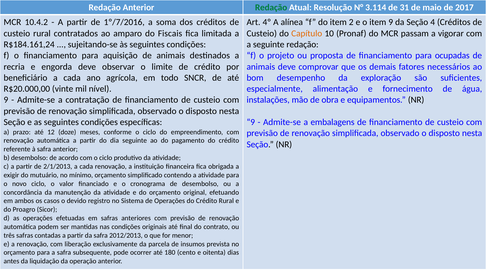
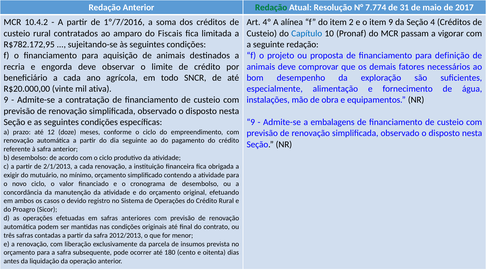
3.114: 3.114 -> 7.774
Capítulo colour: orange -> blue
R$184.161,24: R$184.161,24 -> R$782.172,95
ocupadas: ocupadas -> definição
nível: nível -> ativa
